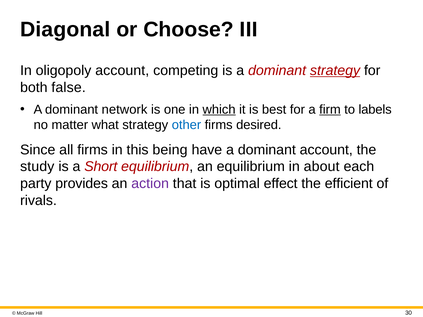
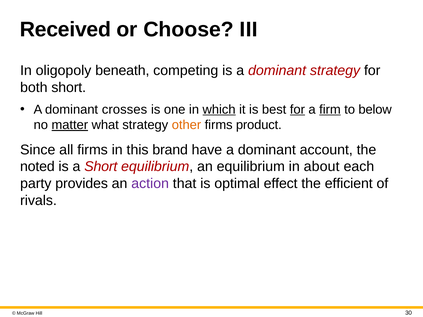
Diagonal: Diagonal -> Received
oligopoly account: account -> beneath
strategy at (335, 71) underline: present -> none
both false: false -> short
network: network -> crosses
for at (297, 110) underline: none -> present
labels: labels -> below
matter underline: none -> present
other colour: blue -> orange
desired: desired -> product
being: being -> brand
study: study -> noted
